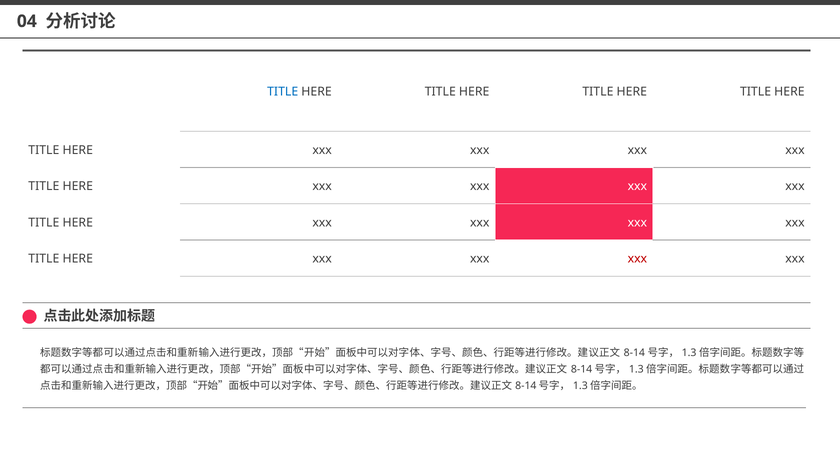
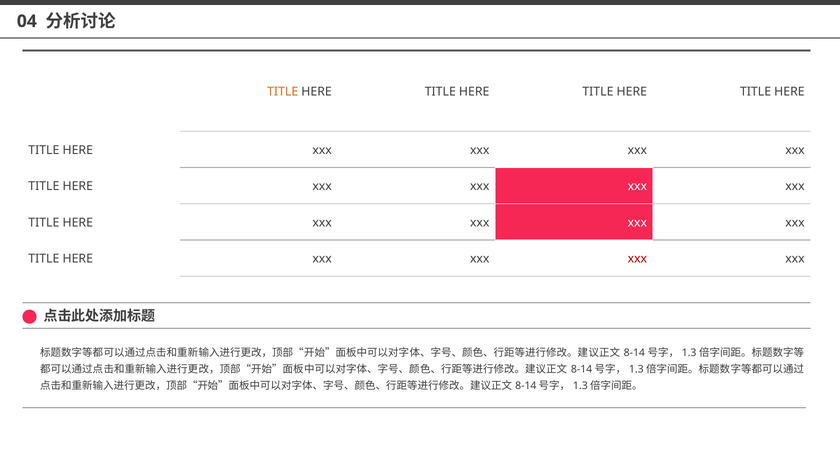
TITLE at (283, 92) colour: blue -> orange
